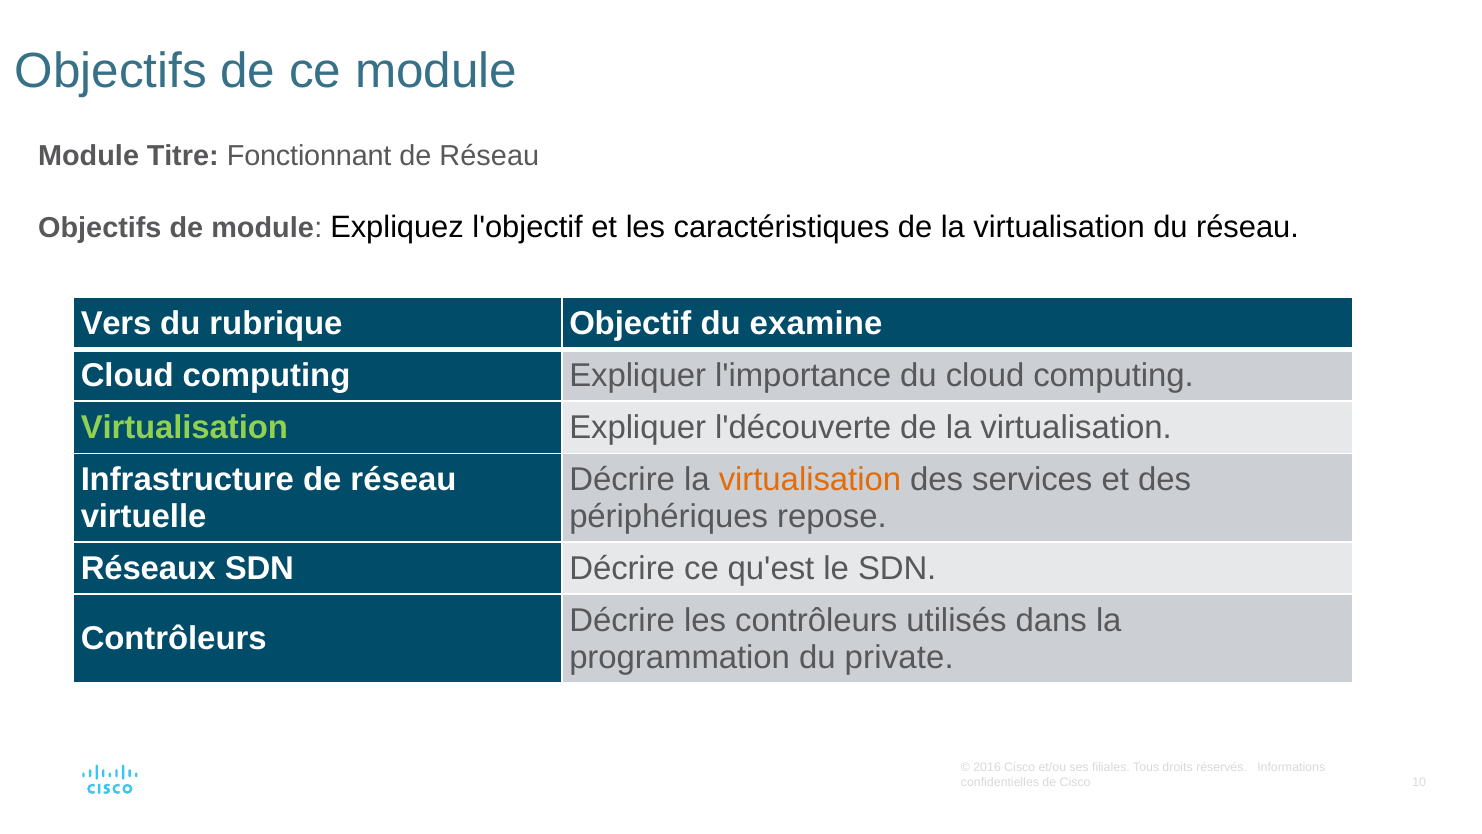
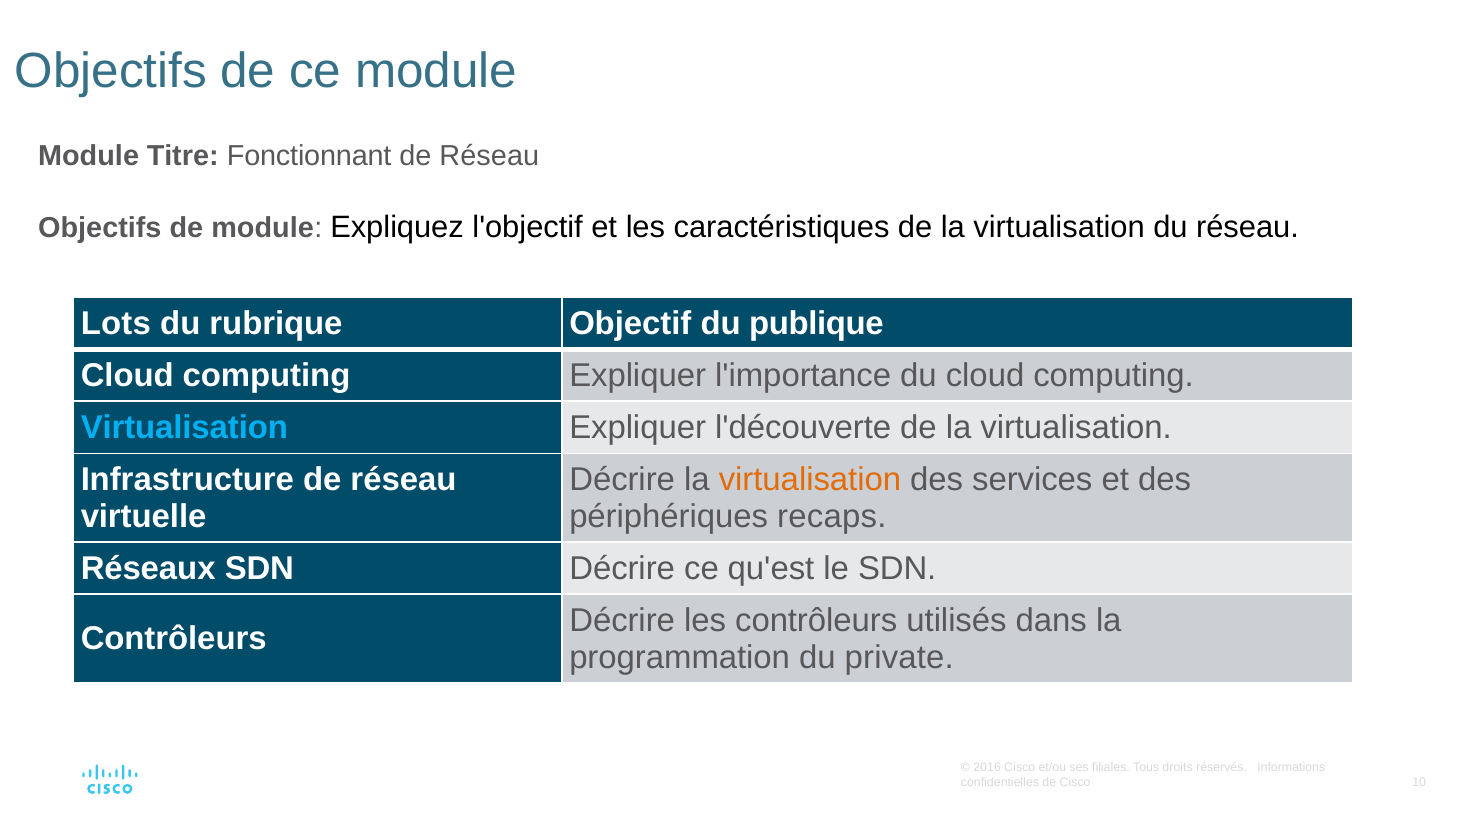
Vers: Vers -> Lots
examine: examine -> publique
Virtualisation at (184, 428) colour: light green -> light blue
repose: repose -> recaps
